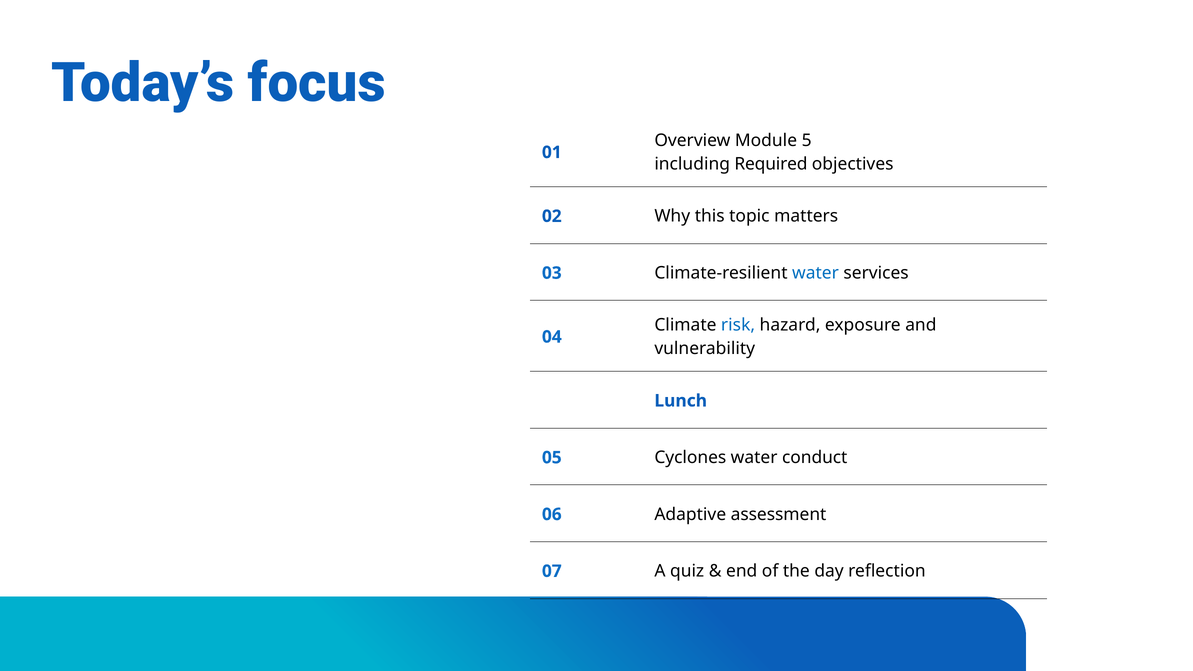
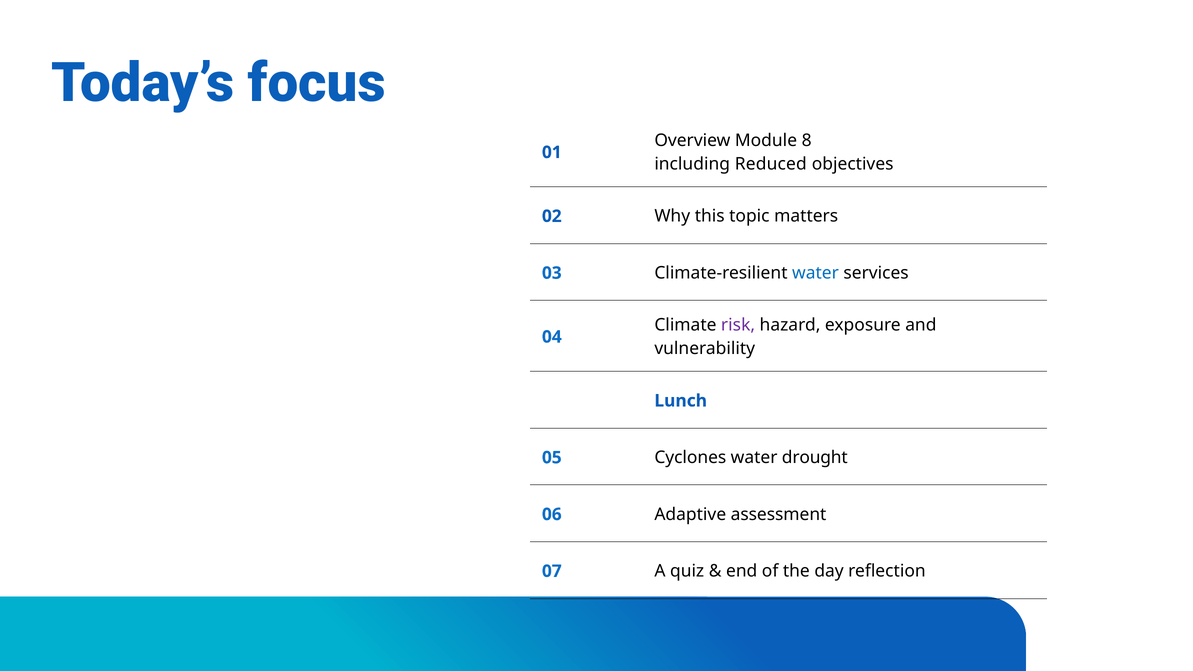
5: 5 -> 8
Required: Required -> Reduced
risk colour: blue -> purple
conduct: conduct -> drought
